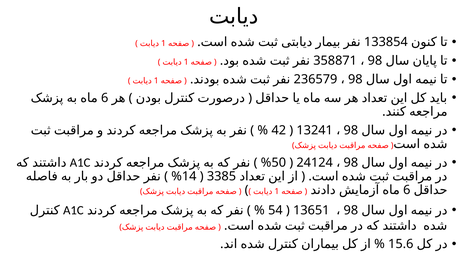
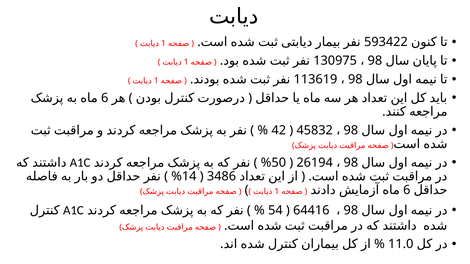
133854: 133854 -> 593422
358871: 358871 -> 130975
236579: 236579 -> 113619
13241: 13241 -> 45832
24124: 24124 -> 26194
3385: 3385 -> 3486
13651: 13651 -> 64416
15.6: 15.6 -> 11.0
